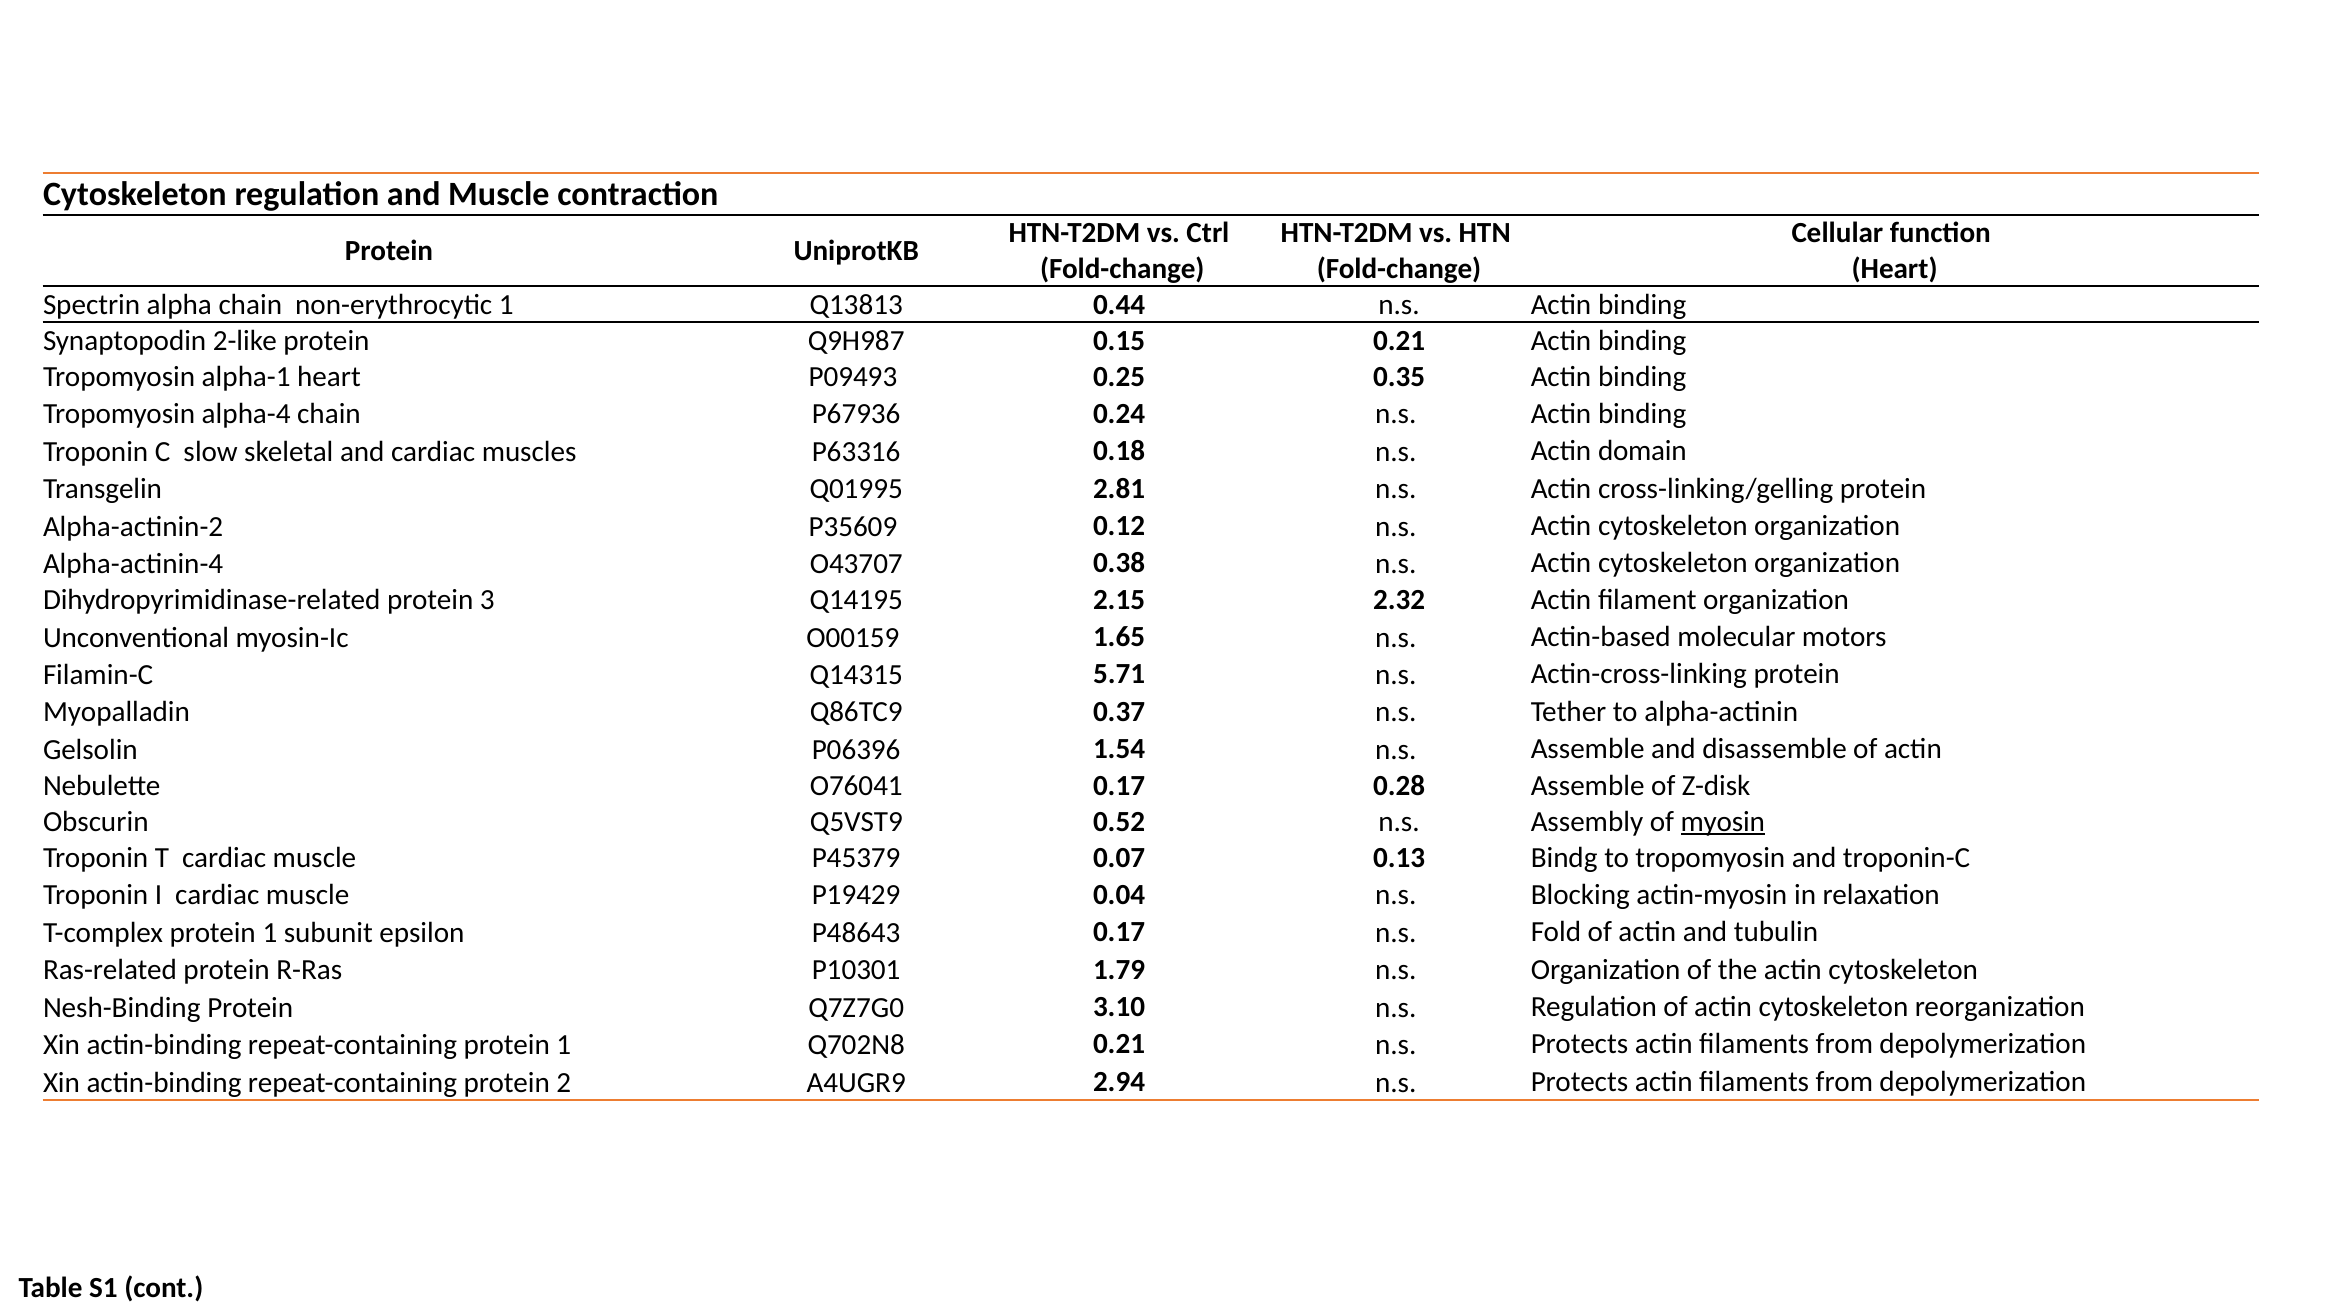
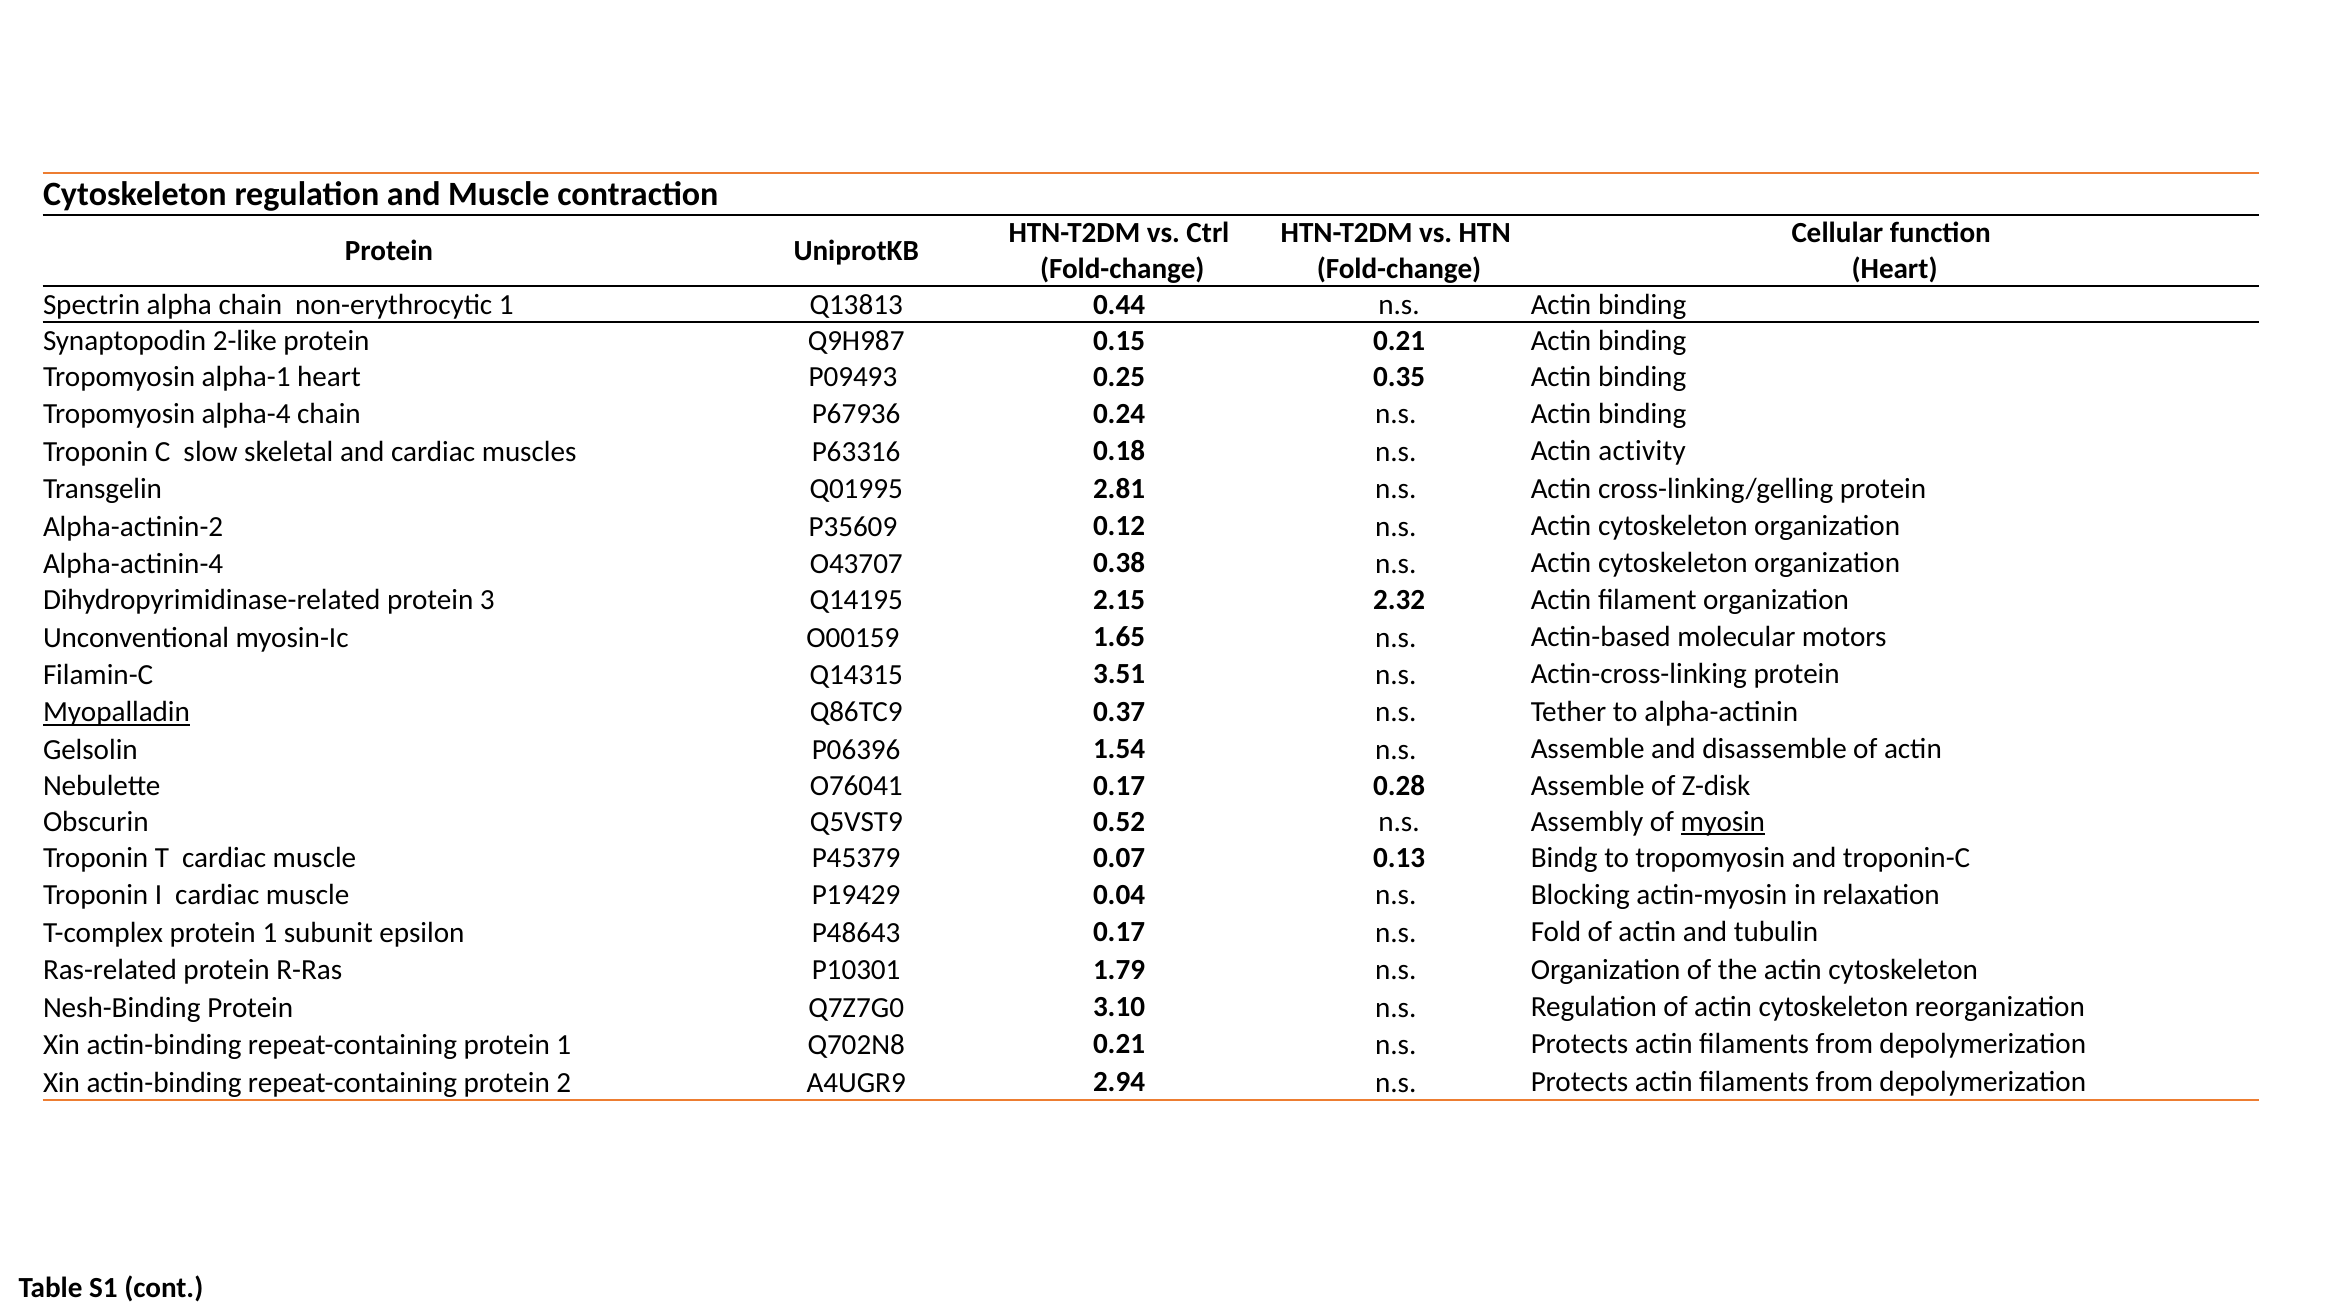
domain: domain -> activity
5.71: 5.71 -> 3.51
Myopalladin underline: none -> present
